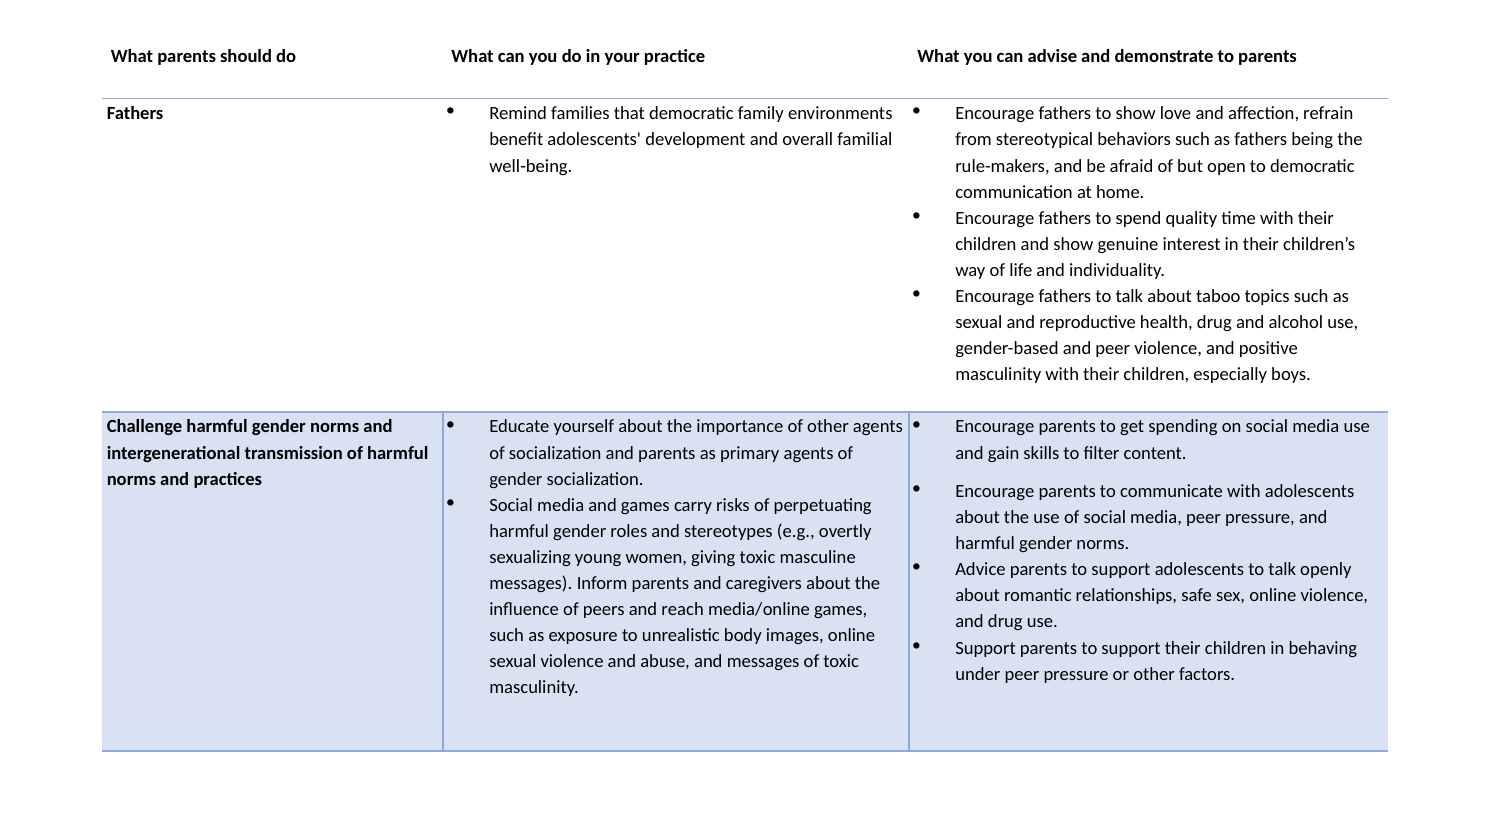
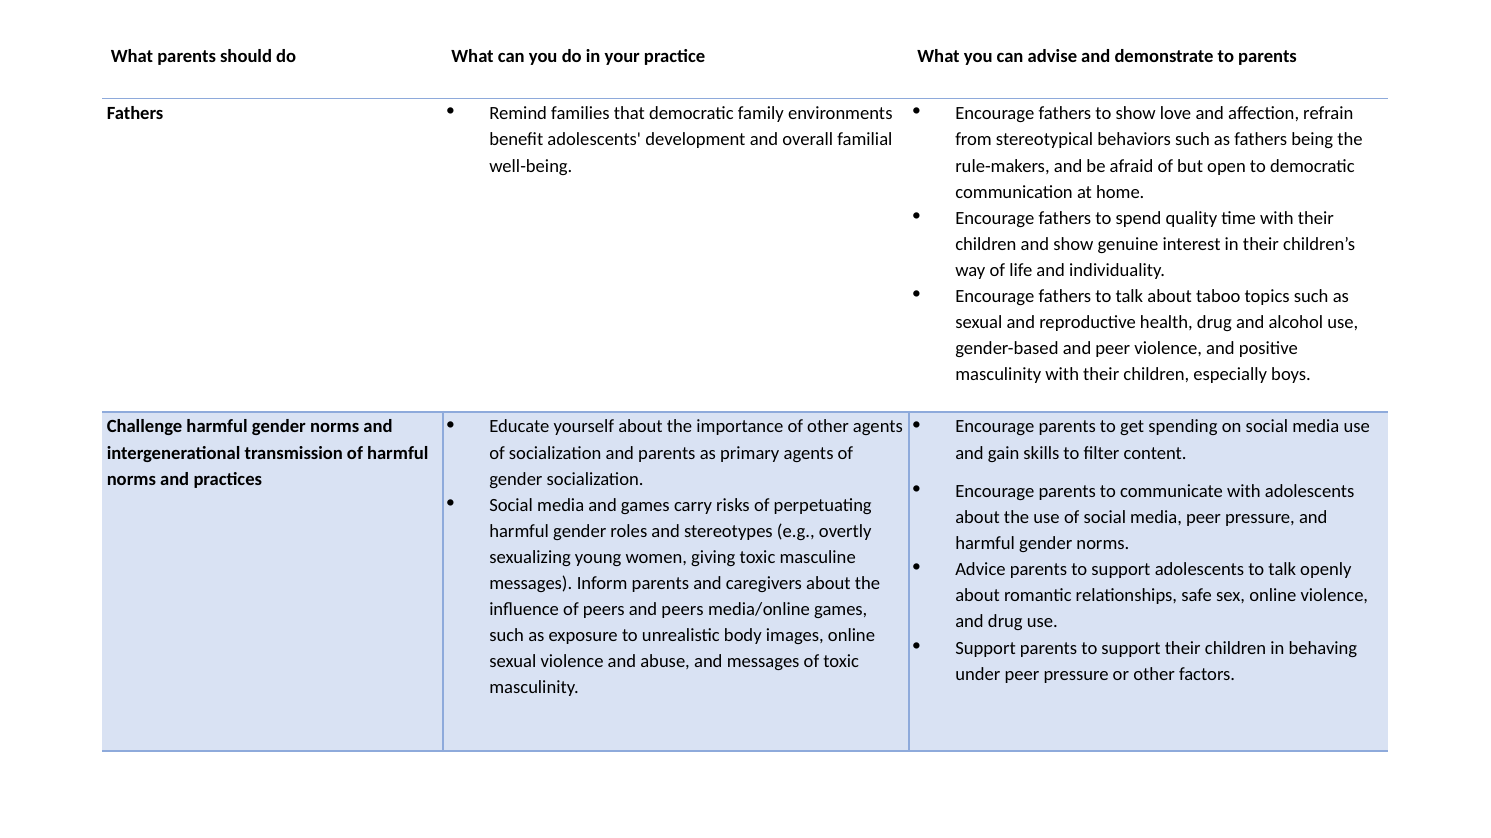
and reach: reach -> peers
